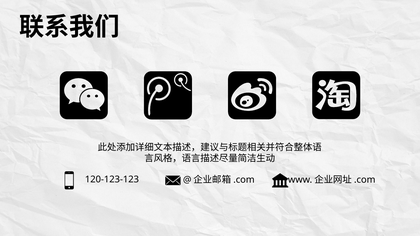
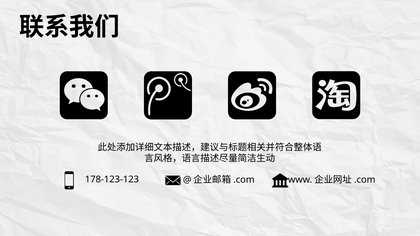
120-123-123: 120-123-123 -> 178-123-123
